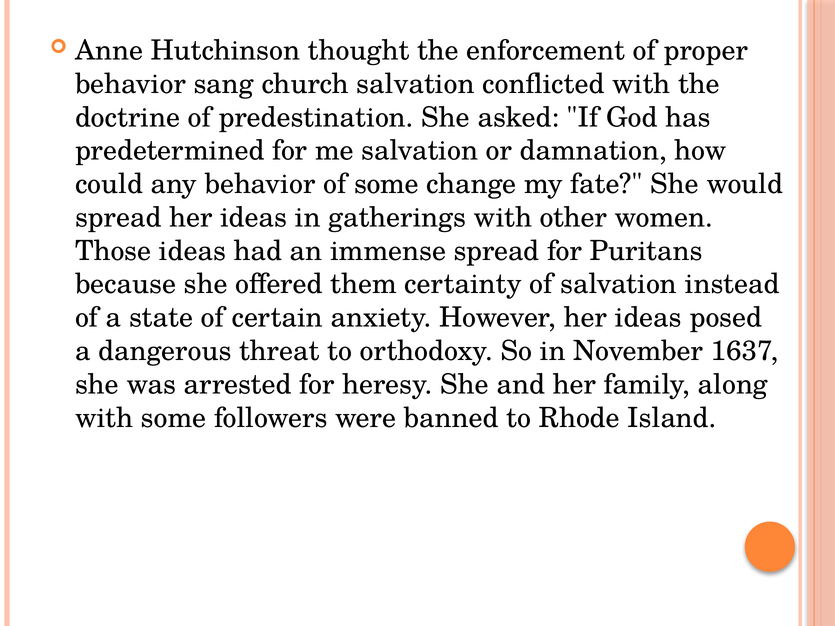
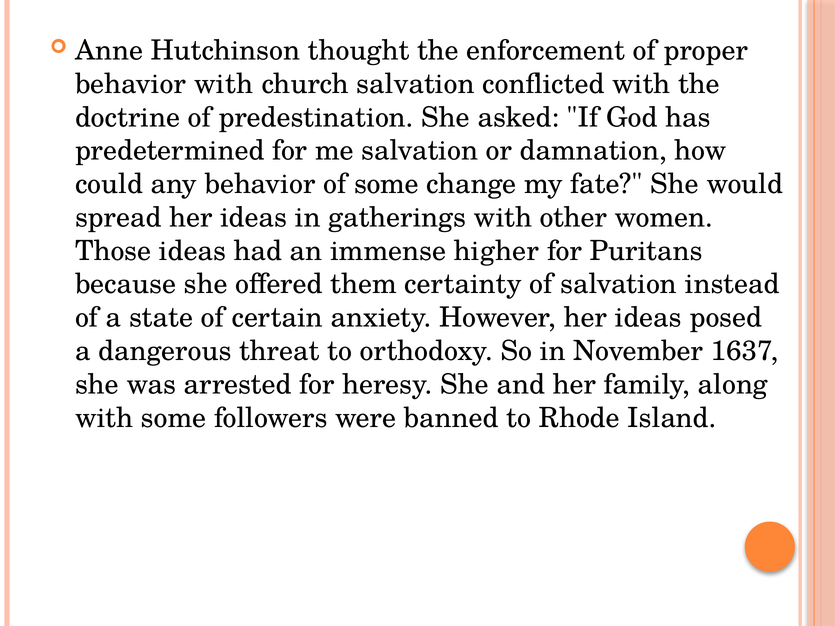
behavior sang: sang -> with
immense spread: spread -> higher
